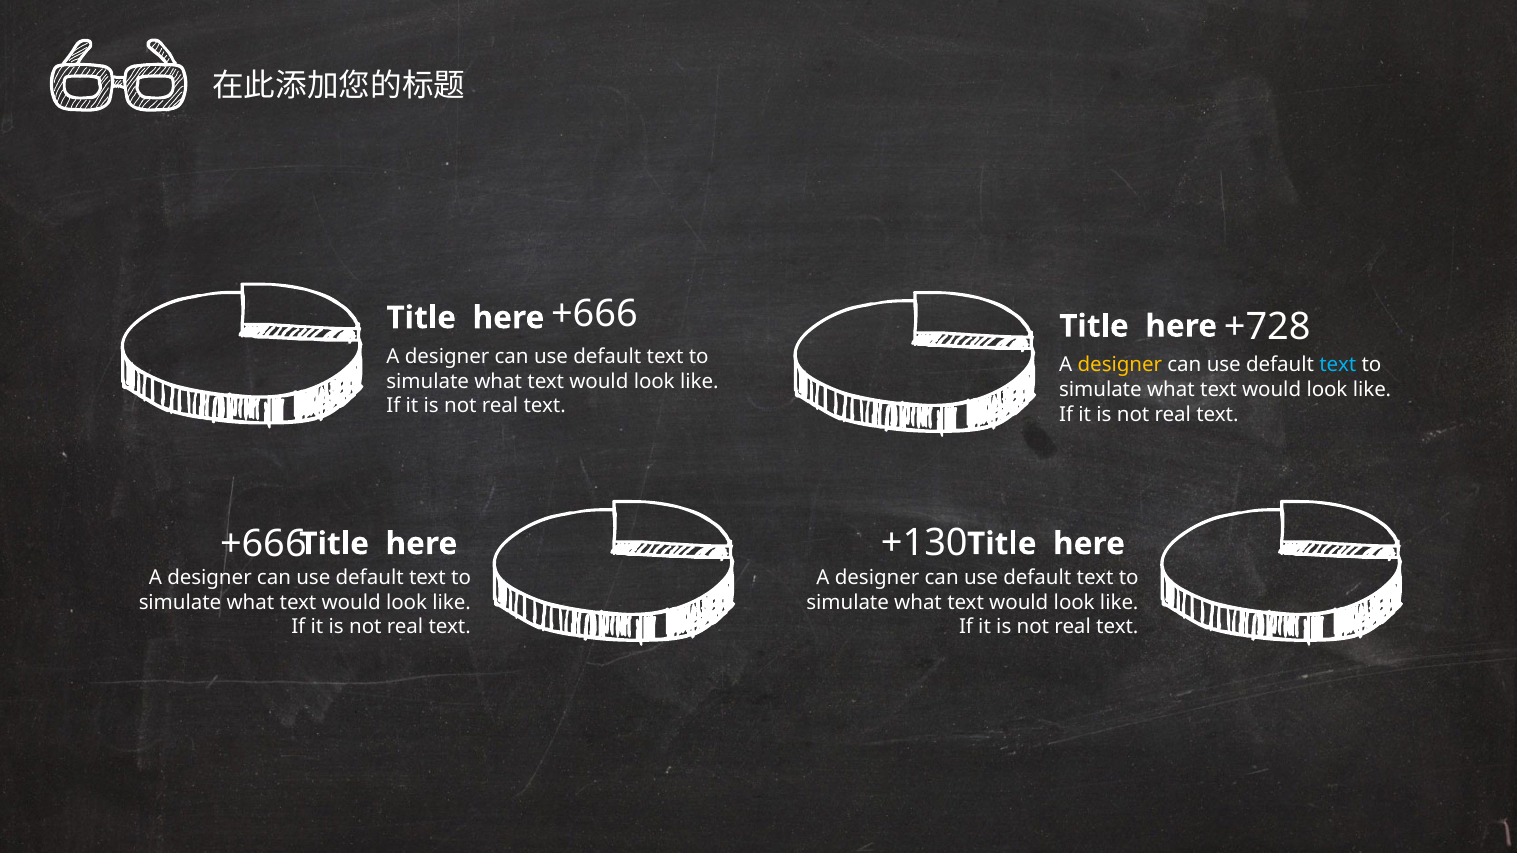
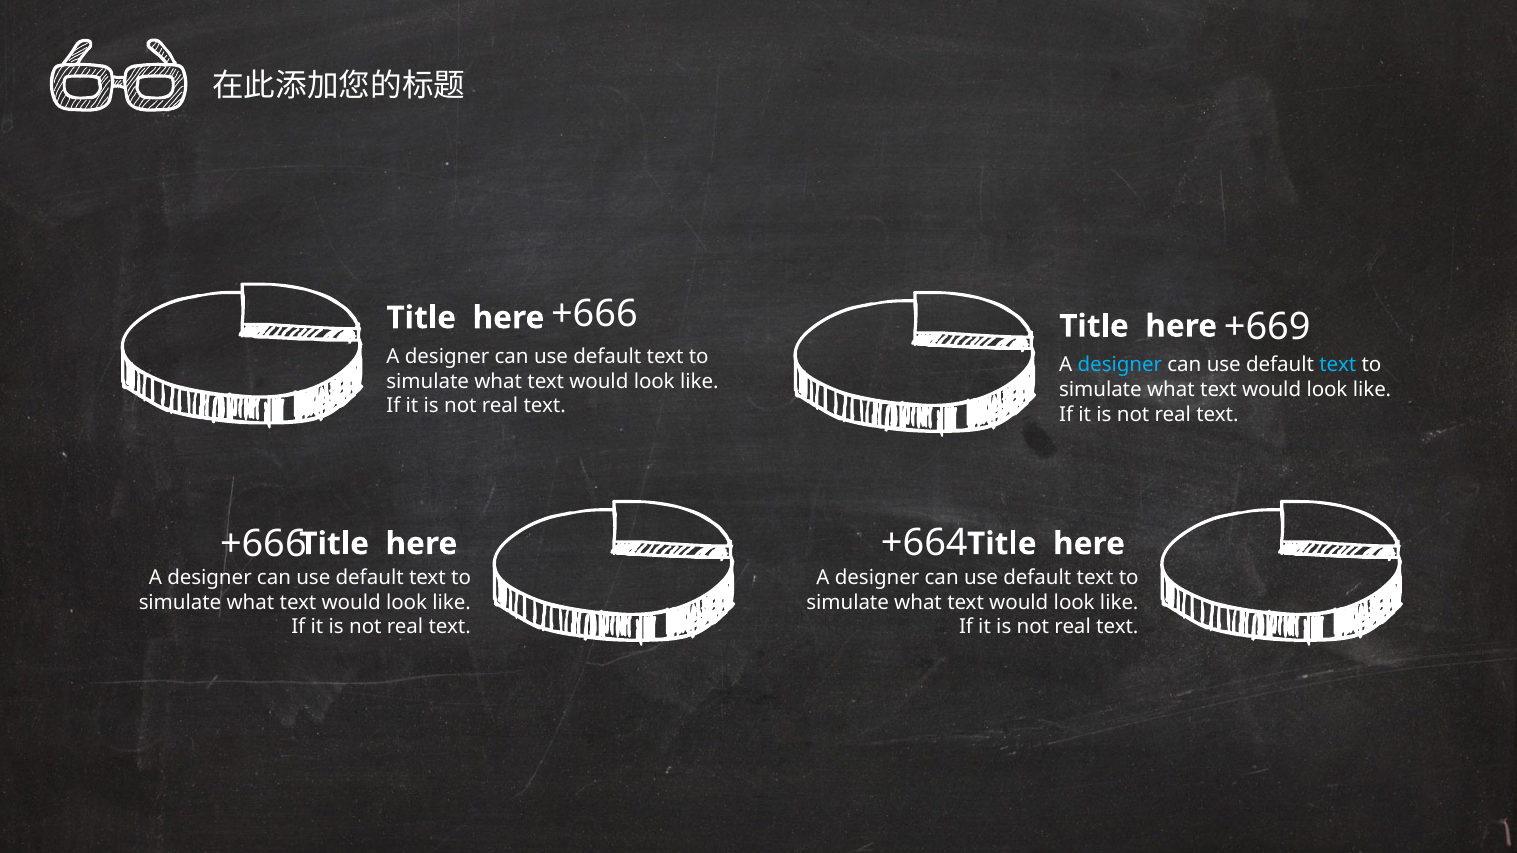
+728: +728 -> +669
designer at (1120, 365) colour: yellow -> light blue
+130: +130 -> +664
